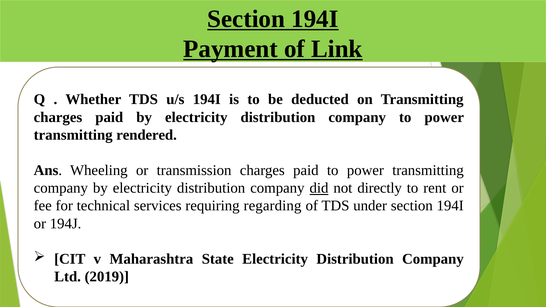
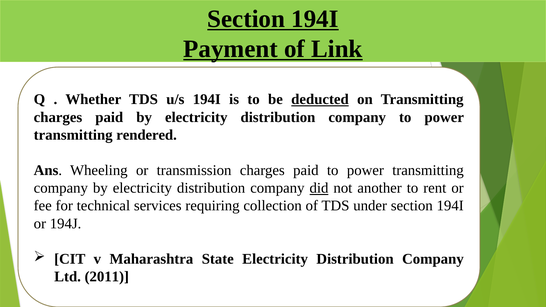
deducted underline: none -> present
directly: directly -> another
regarding: regarding -> collection
2019: 2019 -> 2011
